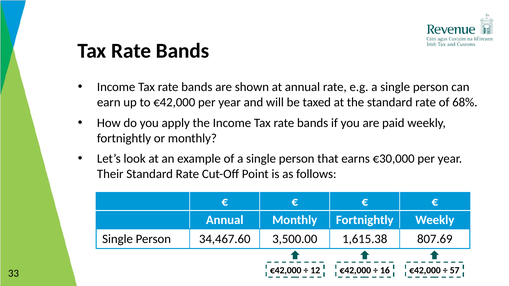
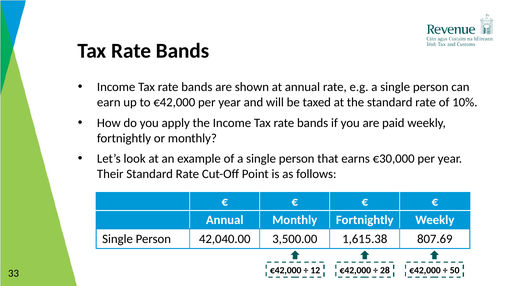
68%: 68% -> 10%
34,467.60: 34,467.60 -> 42,040.00
16: 16 -> 28
57: 57 -> 50
